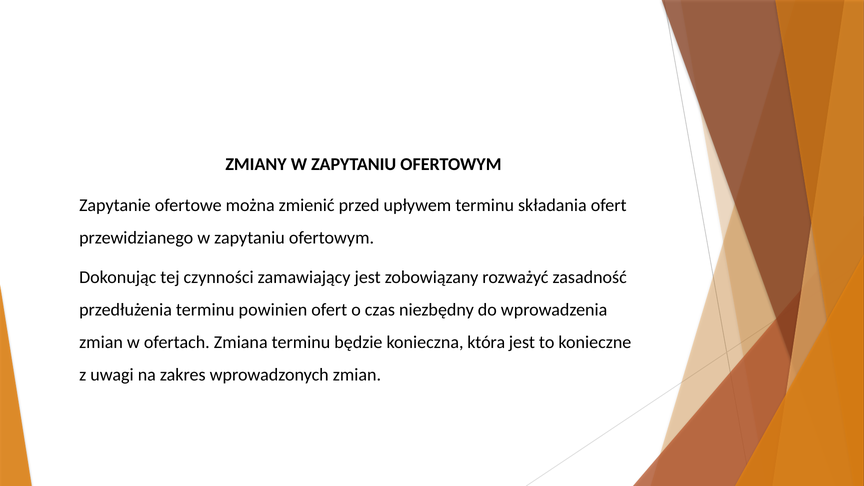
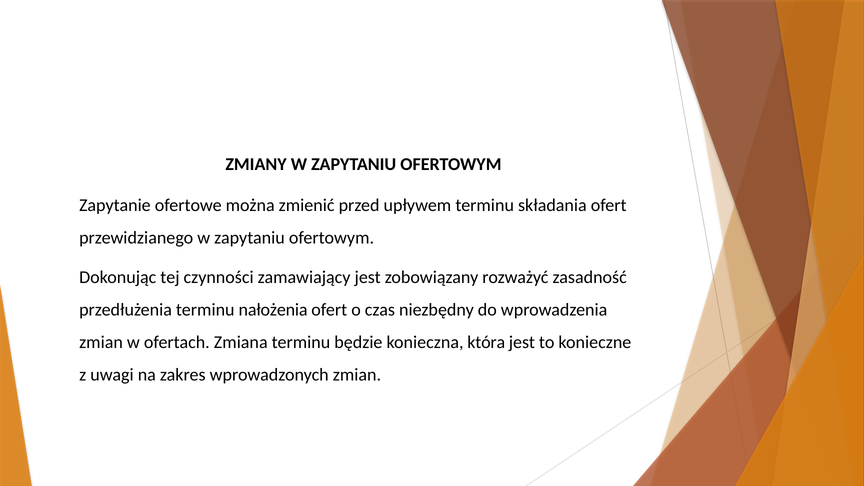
powinien: powinien -> nałożenia
